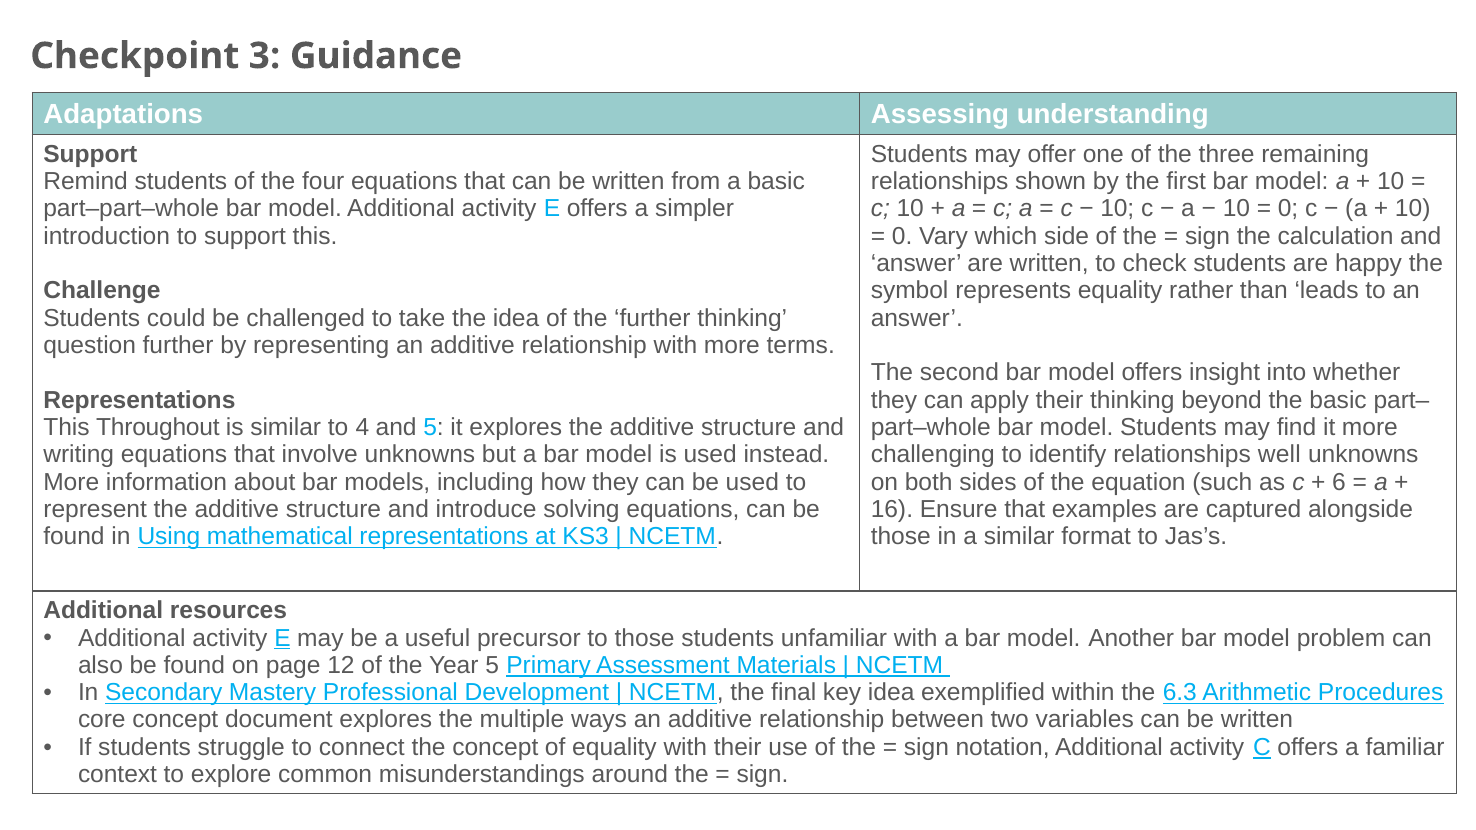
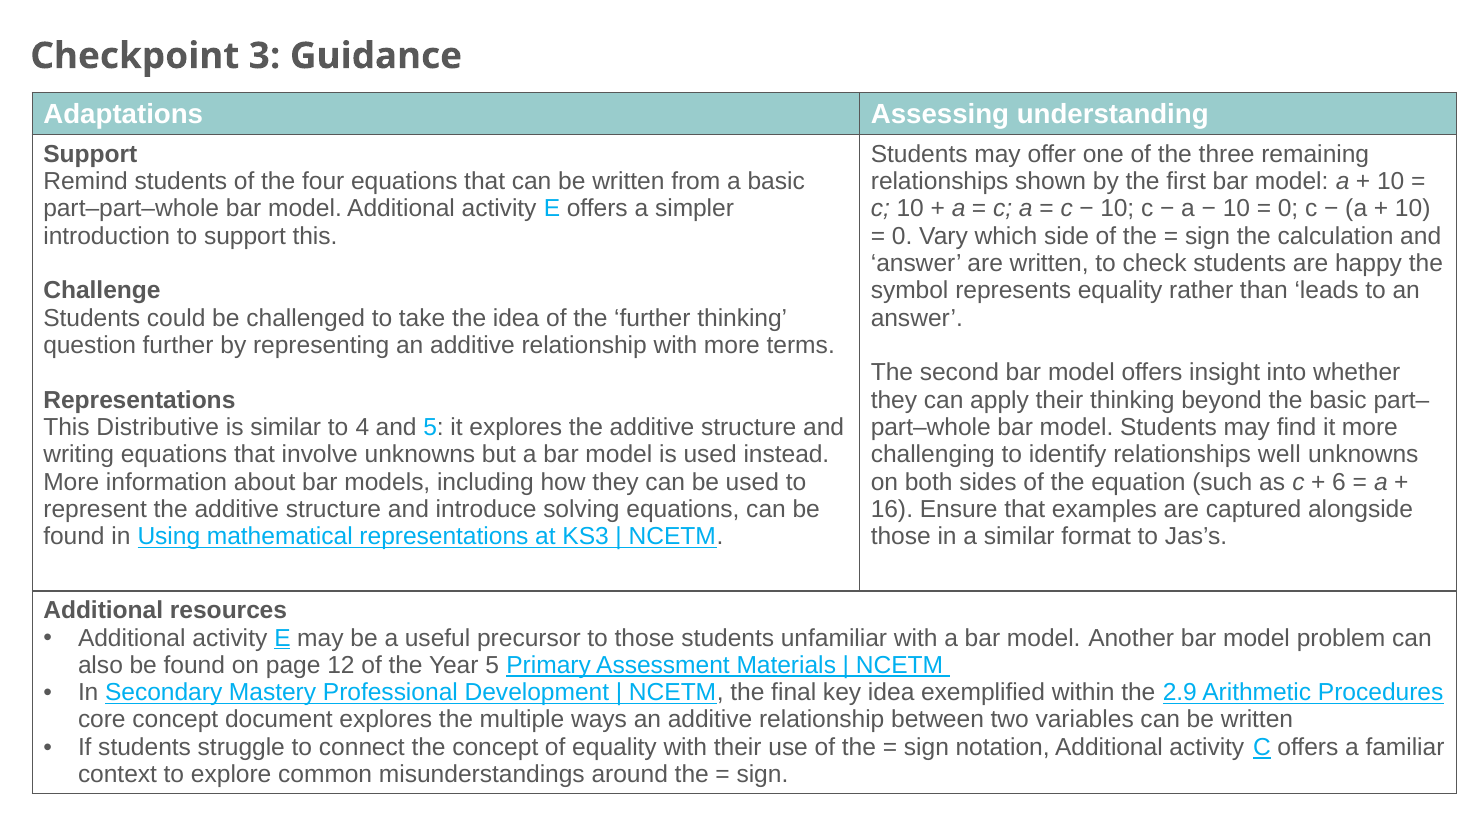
Throughout: Throughout -> Distributive
6.3: 6.3 -> 2.9
